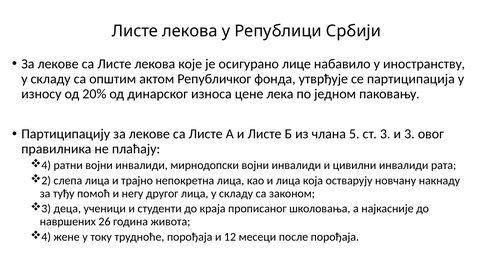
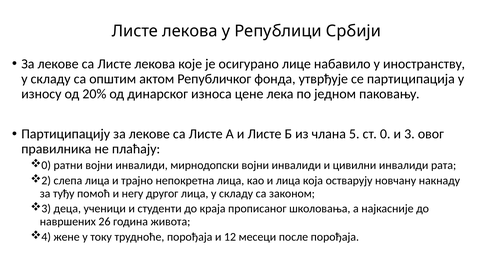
ст 3: 3 -> 0
4 at (46, 166): 4 -> 0
